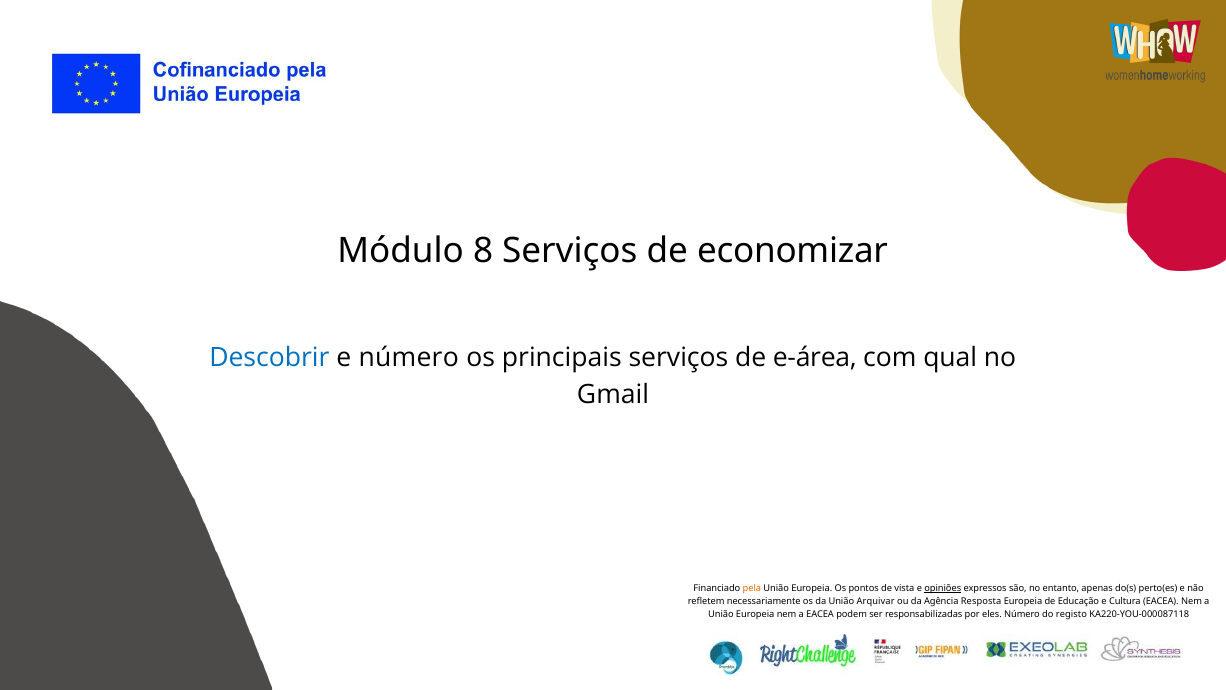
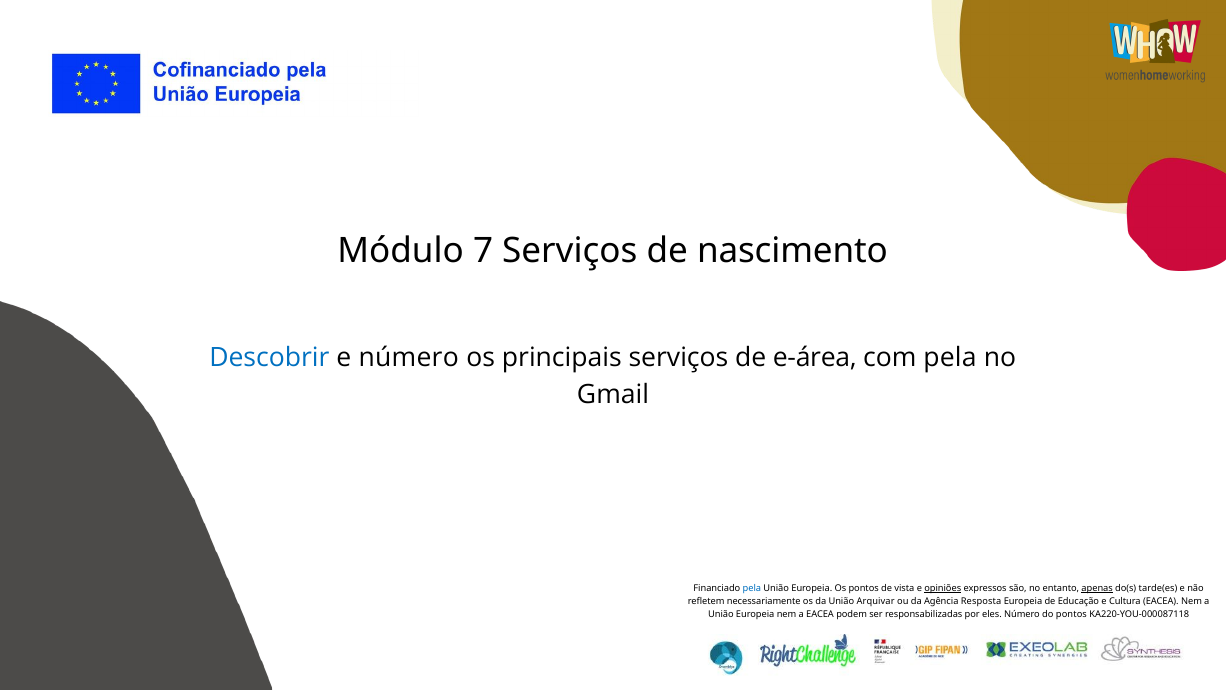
8: 8 -> 7
economizar: economizar -> nascimento
com qual: qual -> pela
pela at (752, 588) colour: orange -> blue
apenas underline: none -> present
perto(es: perto(es -> tarde(es
do registo: registo -> pontos
